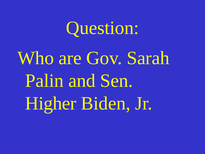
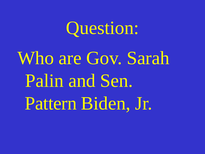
Higher: Higher -> Pattern
